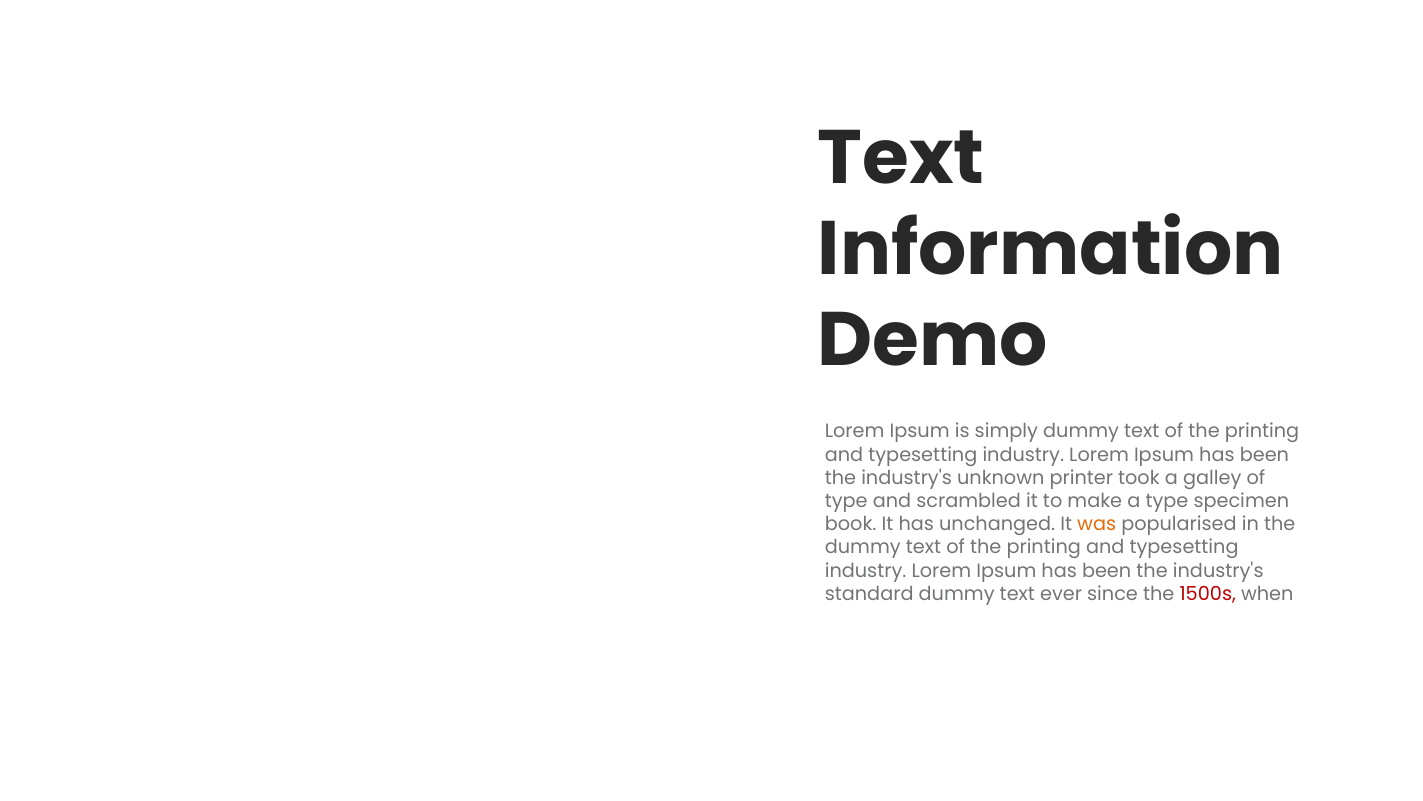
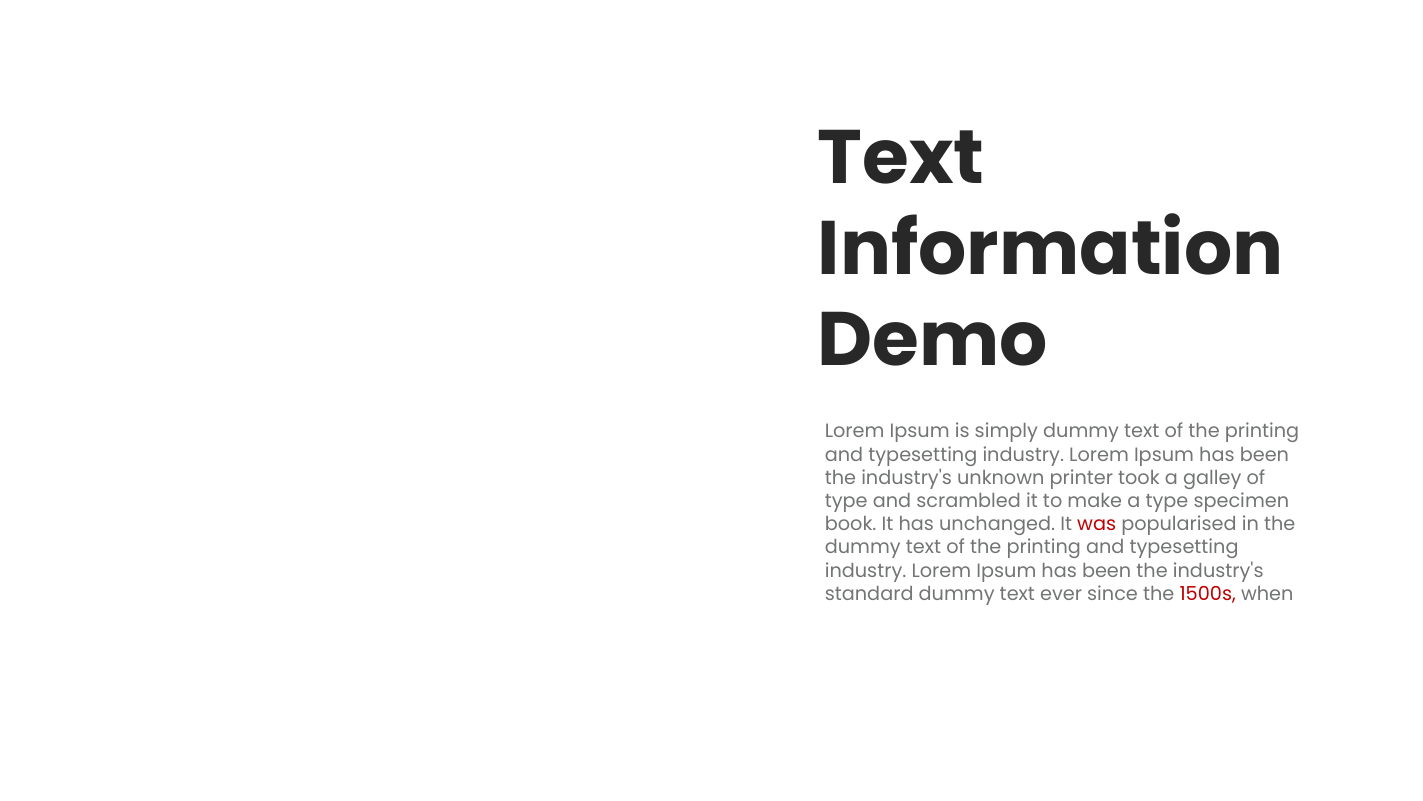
was colour: orange -> red
